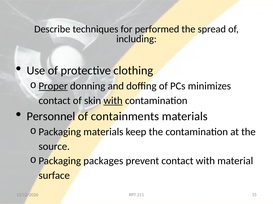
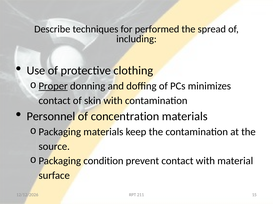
with at (113, 101) underline: present -> none
containments: containments -> concentration
packages: packages -> condition
